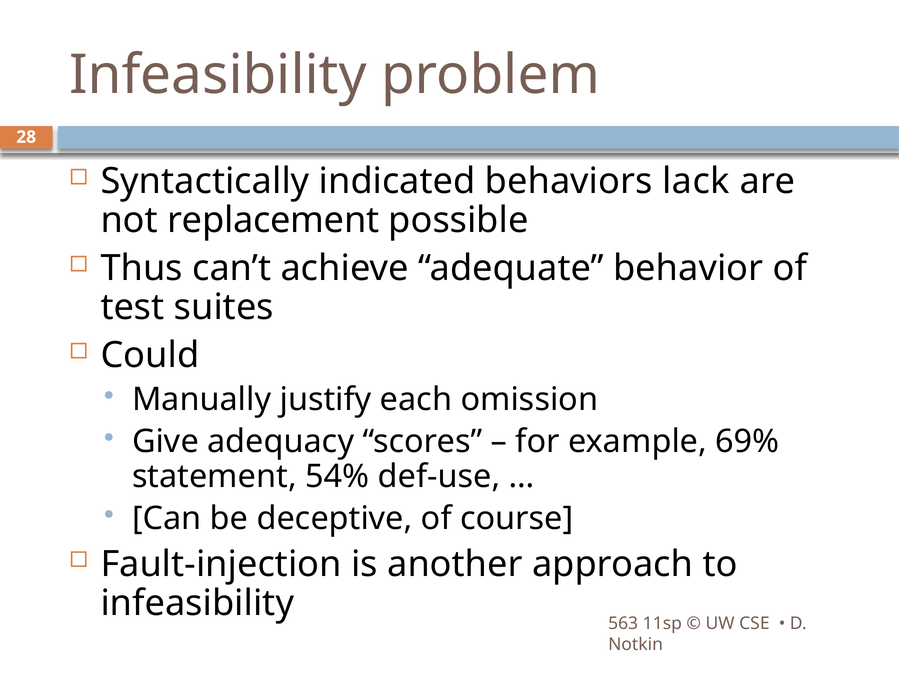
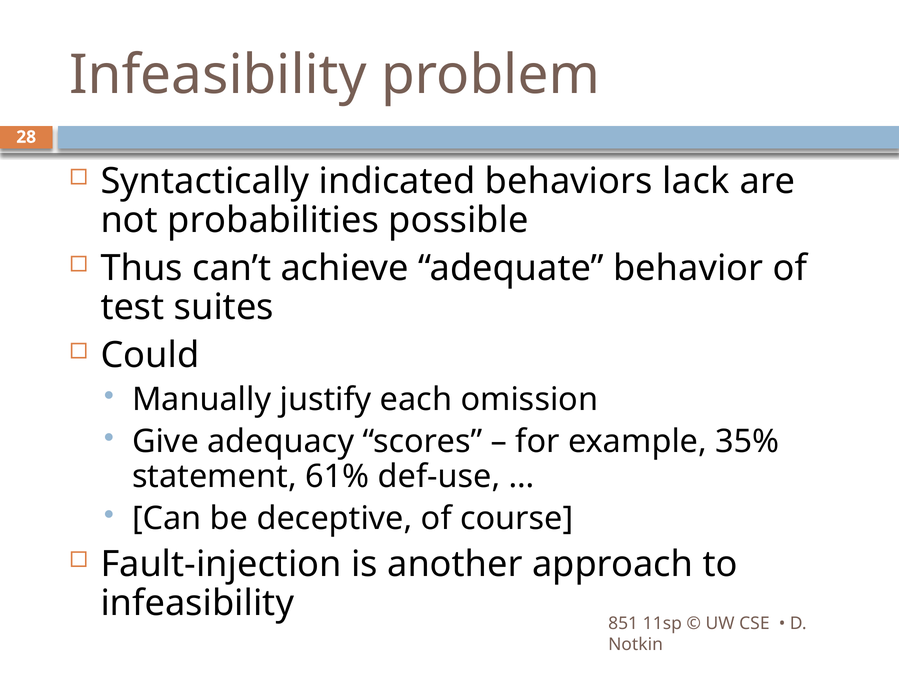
replacement: replacement -> probabilities
69%: 69% -> 35%
54%: 54% -> 61%
563: 563 -> 851
